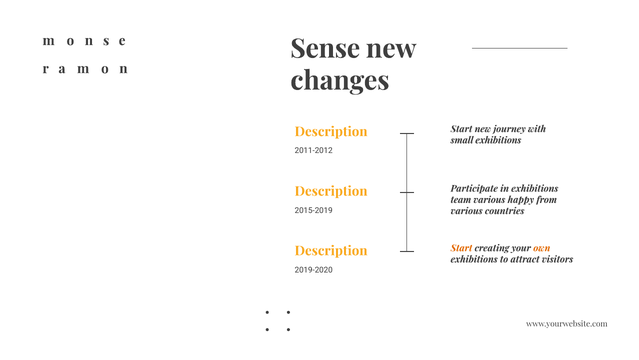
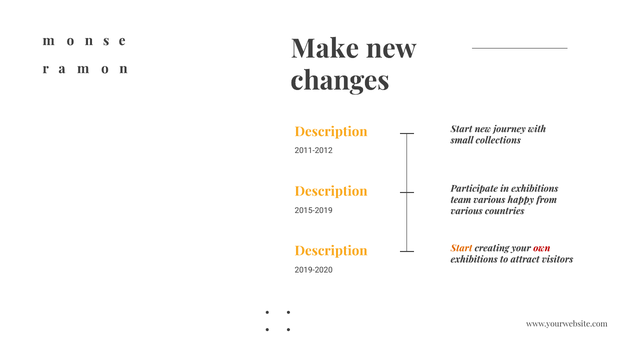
Sense: Sense -> Make
small exhibitions: exhibitions -> collections
own colour: orange -> red
